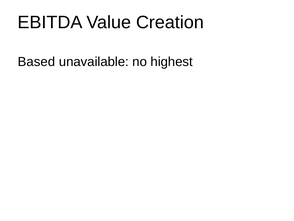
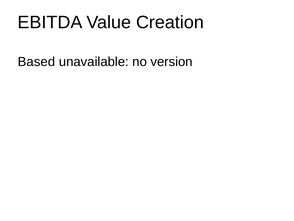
highest: highest -> version
